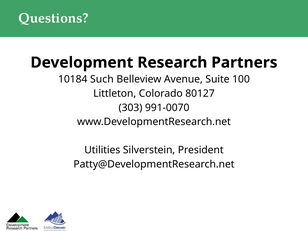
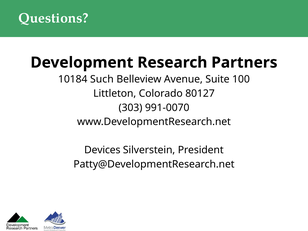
Utilities: Utilities -> Devices
